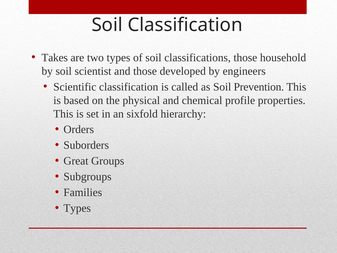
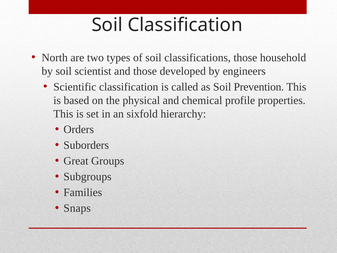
Takes: Takes -> North
Types at (77, 208): Types -> Snaps
